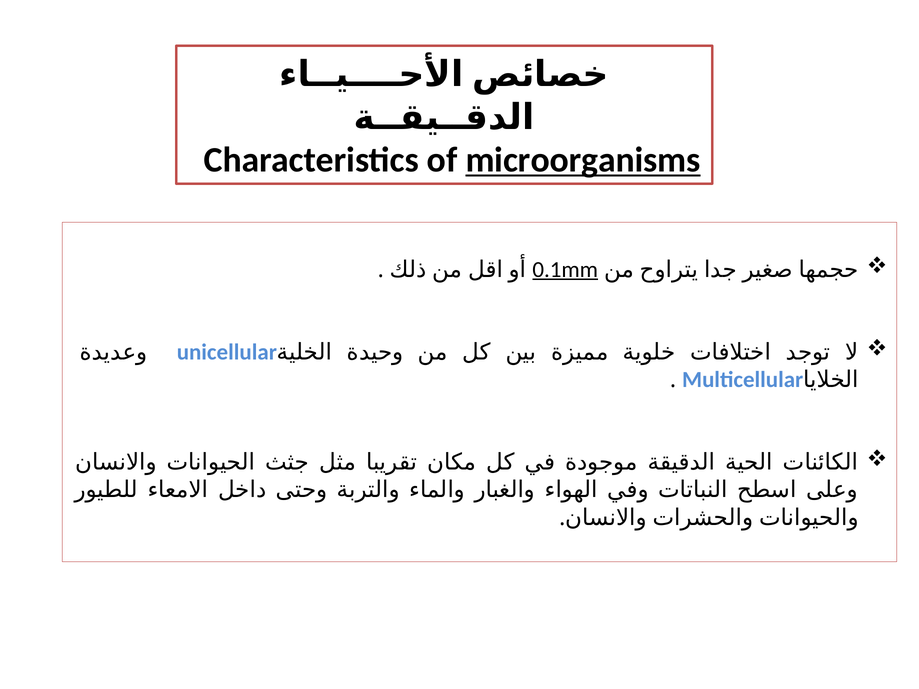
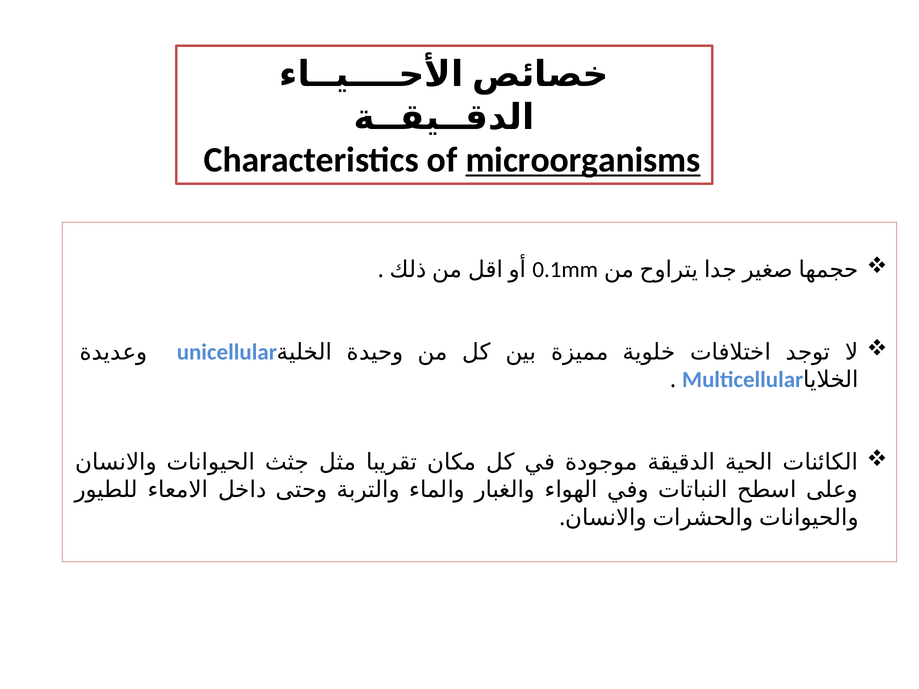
0.1mm underline: present -> none
